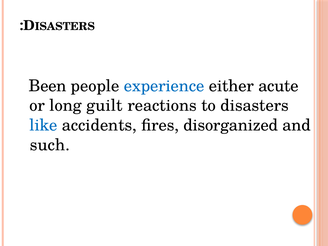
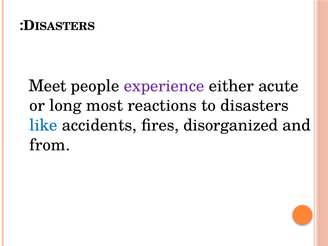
Been: Been -> Meet
experience colour: blue -> purple
guilt: guilt -> most
such: such -> from
